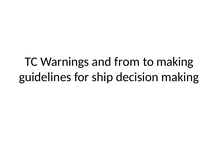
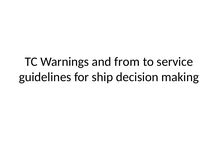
to making: making -> service
